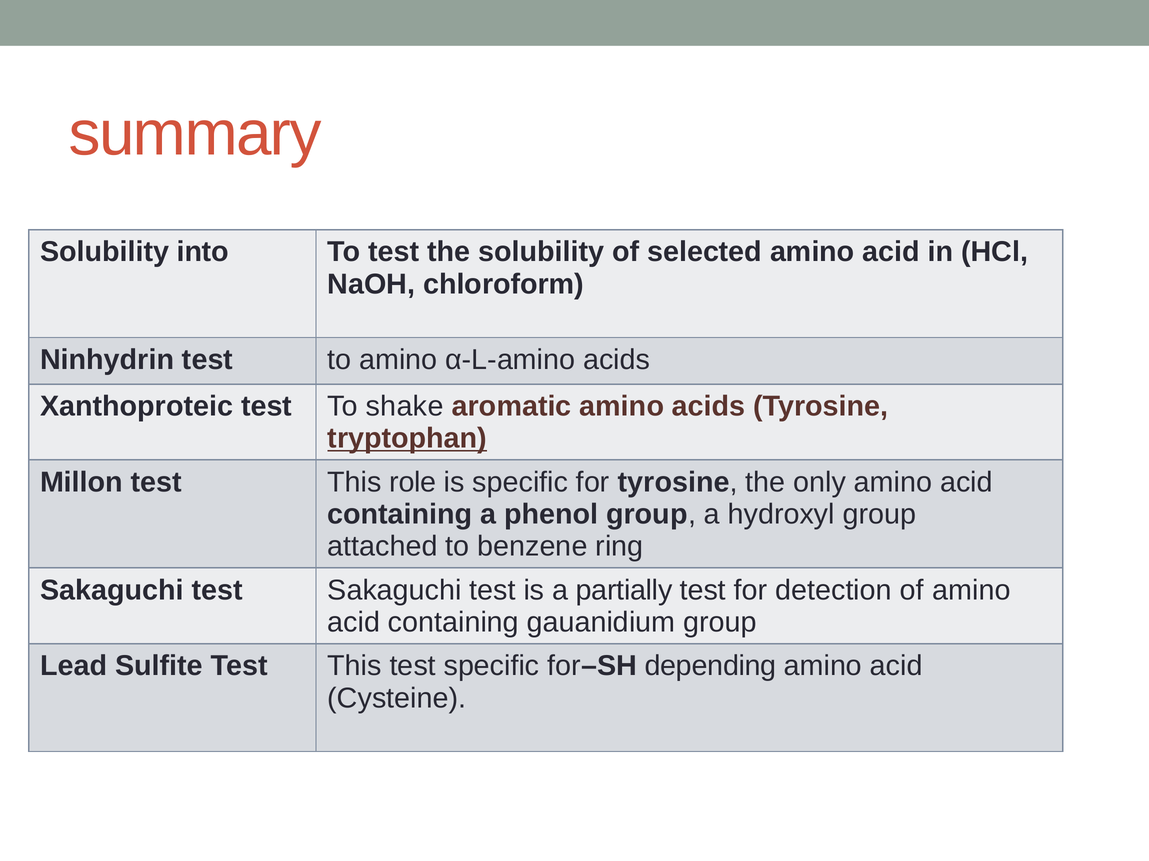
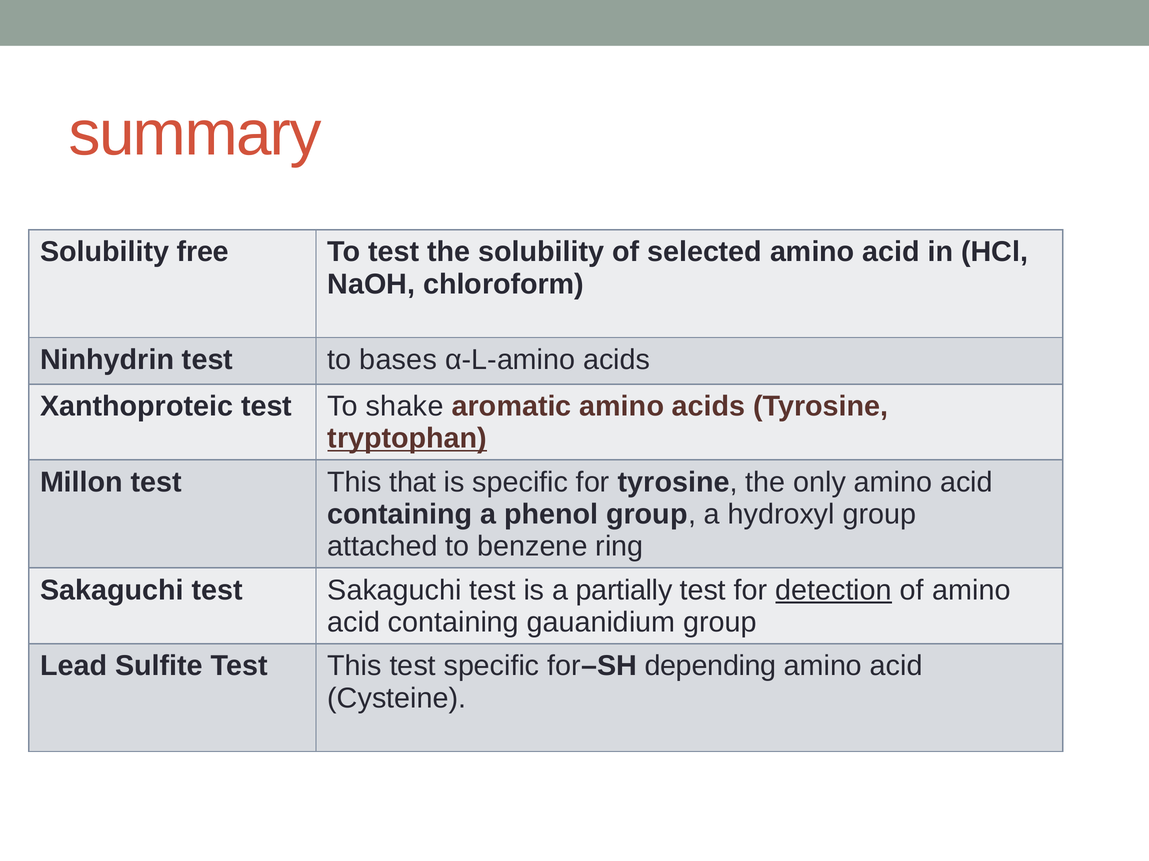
into: into -> free
to amino: amino -> bases
role: role -> that
detection underline: none -> present
